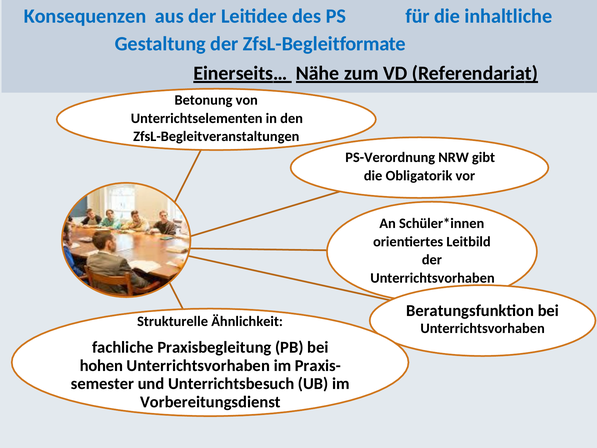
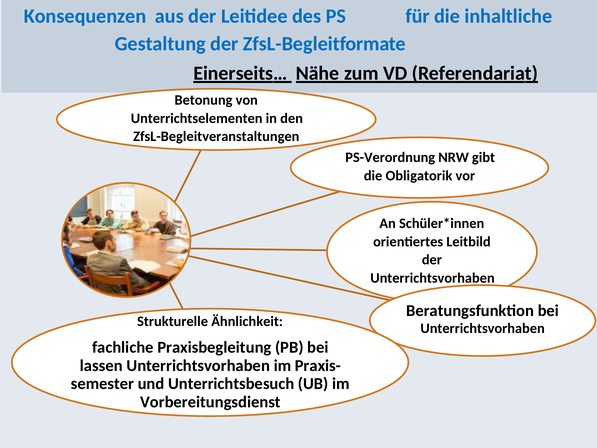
hohen: hohen -> lassen
